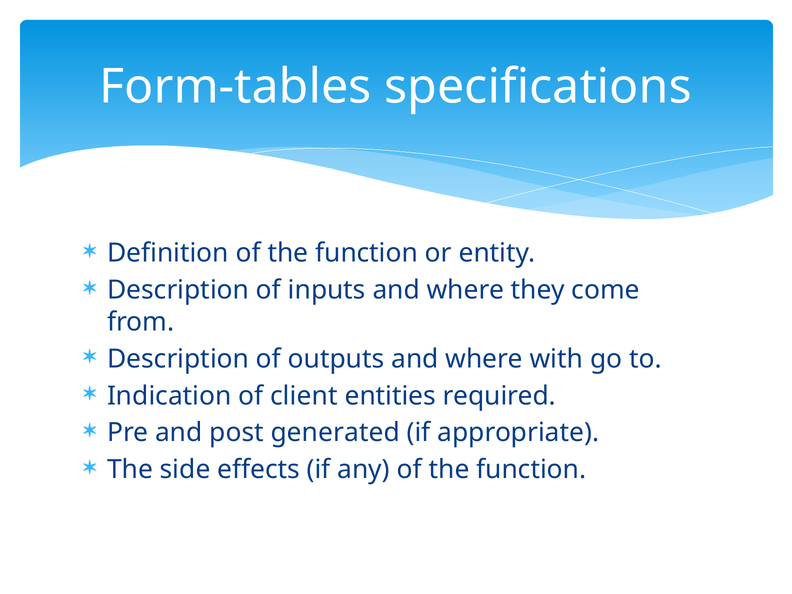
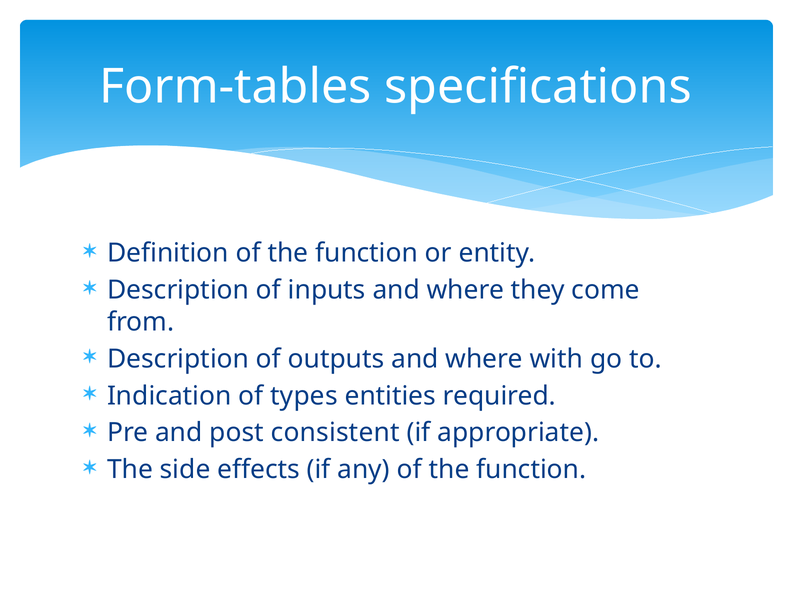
client: client -> types
generated: generated -> consistent
